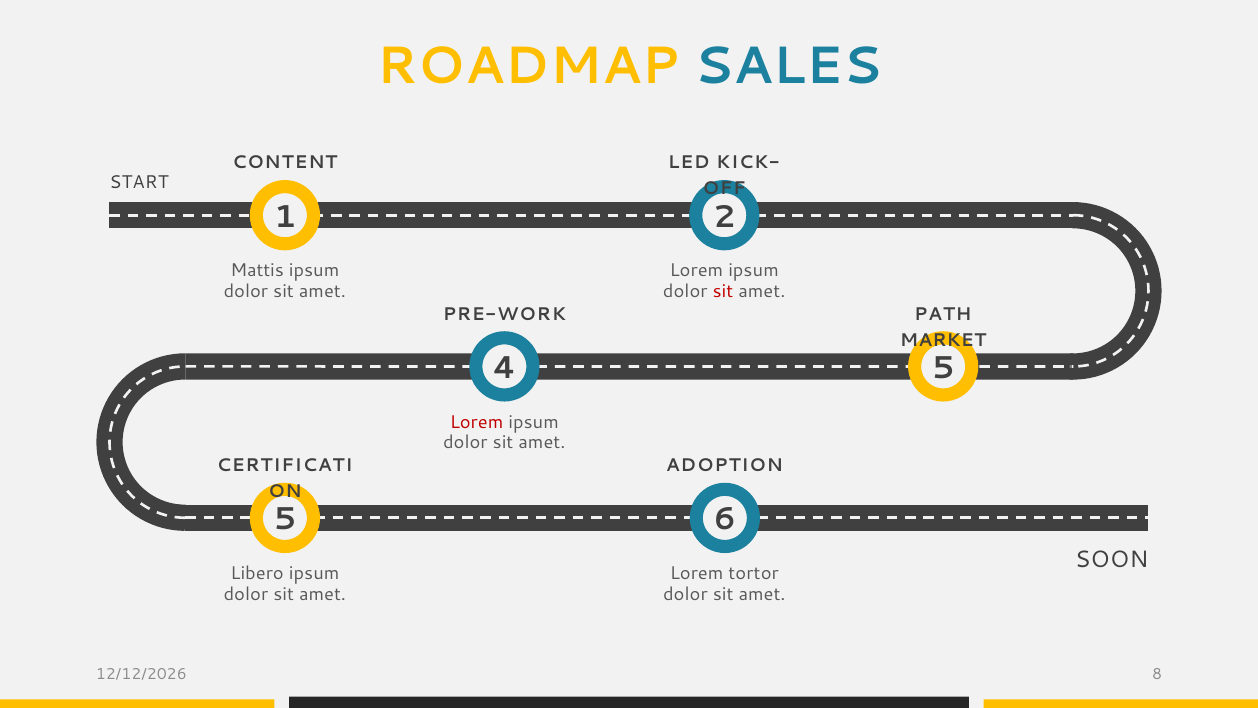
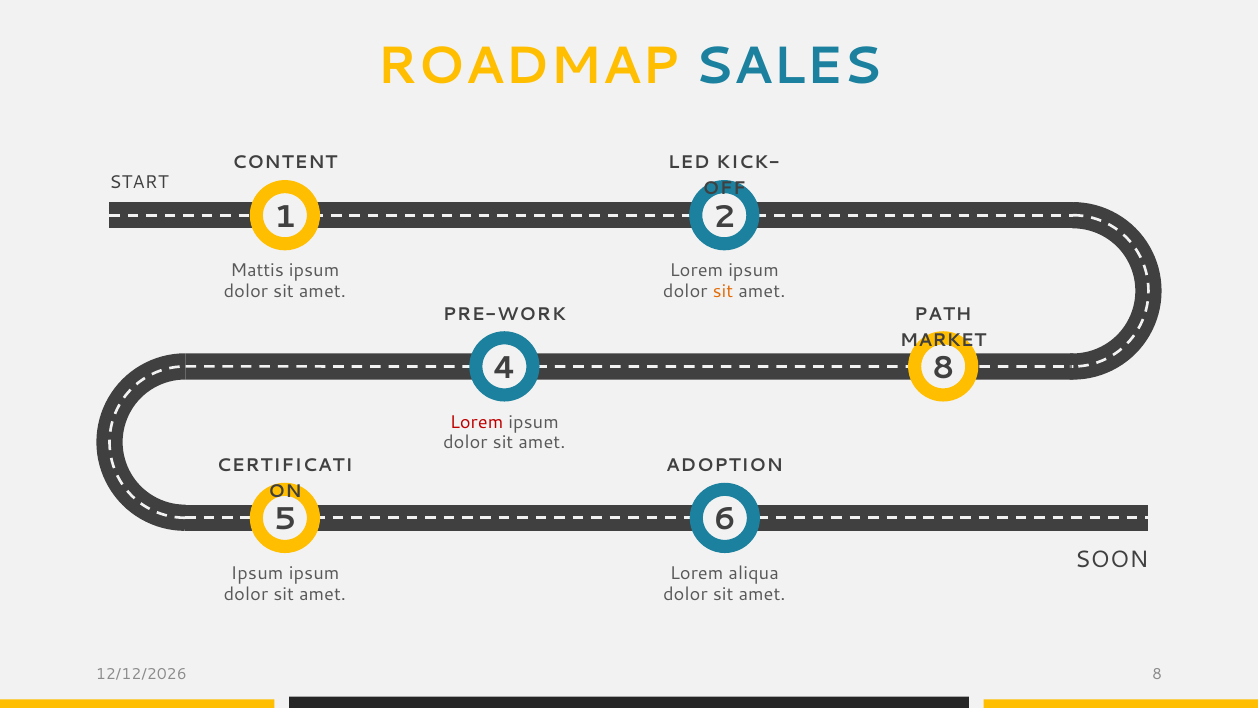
sit at (723, 291) colour: red -> orange
4 5: 5 -> 8
Libero at (257, 573): Libero -> Ipsum
tortor: tortor -> aliqua
